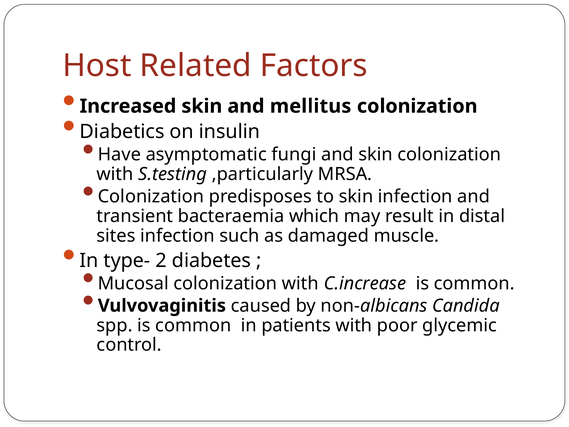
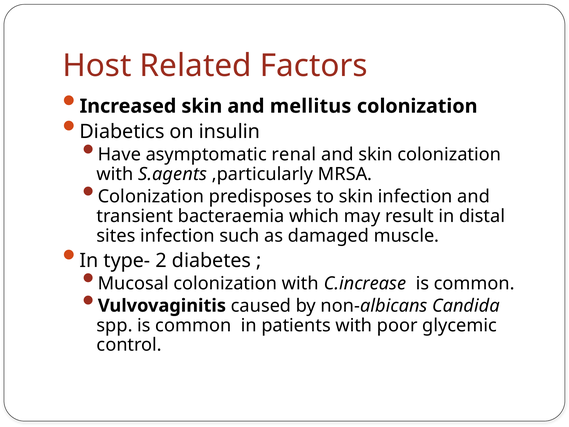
fungi: fungi -> renal
S.testing: S.testing -> S.agents
